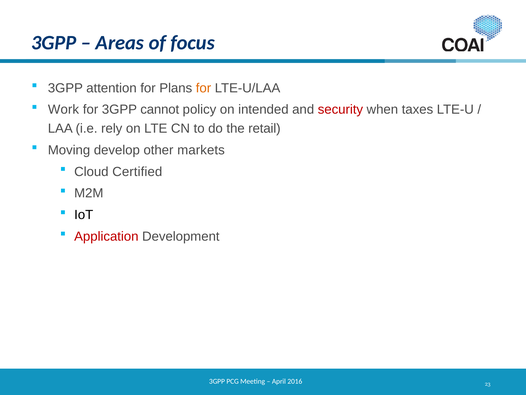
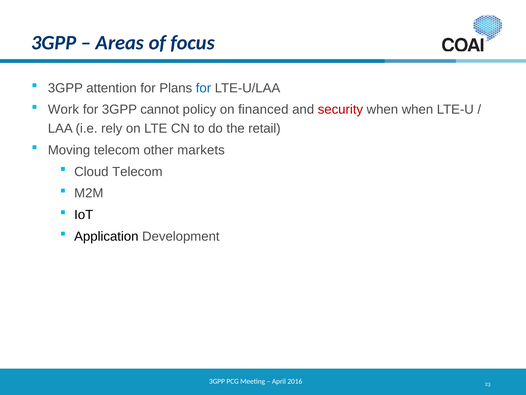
for at (203, 88) colour: orange -> blue
intended: intended -> financed
when taxes: taxes -> when
Moving develop: develop -> telecom
Cloud Certified: Certified -> Telecom
Application colour: red -> black
